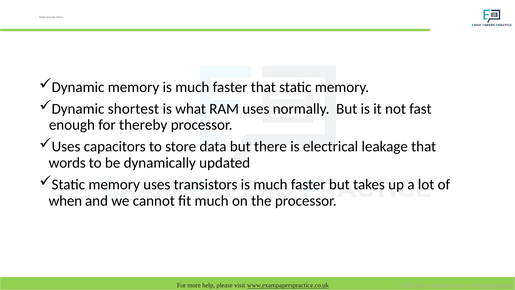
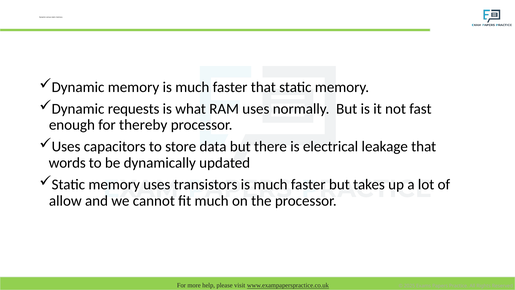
shortest: shortest -> requests
when: when -> allow
